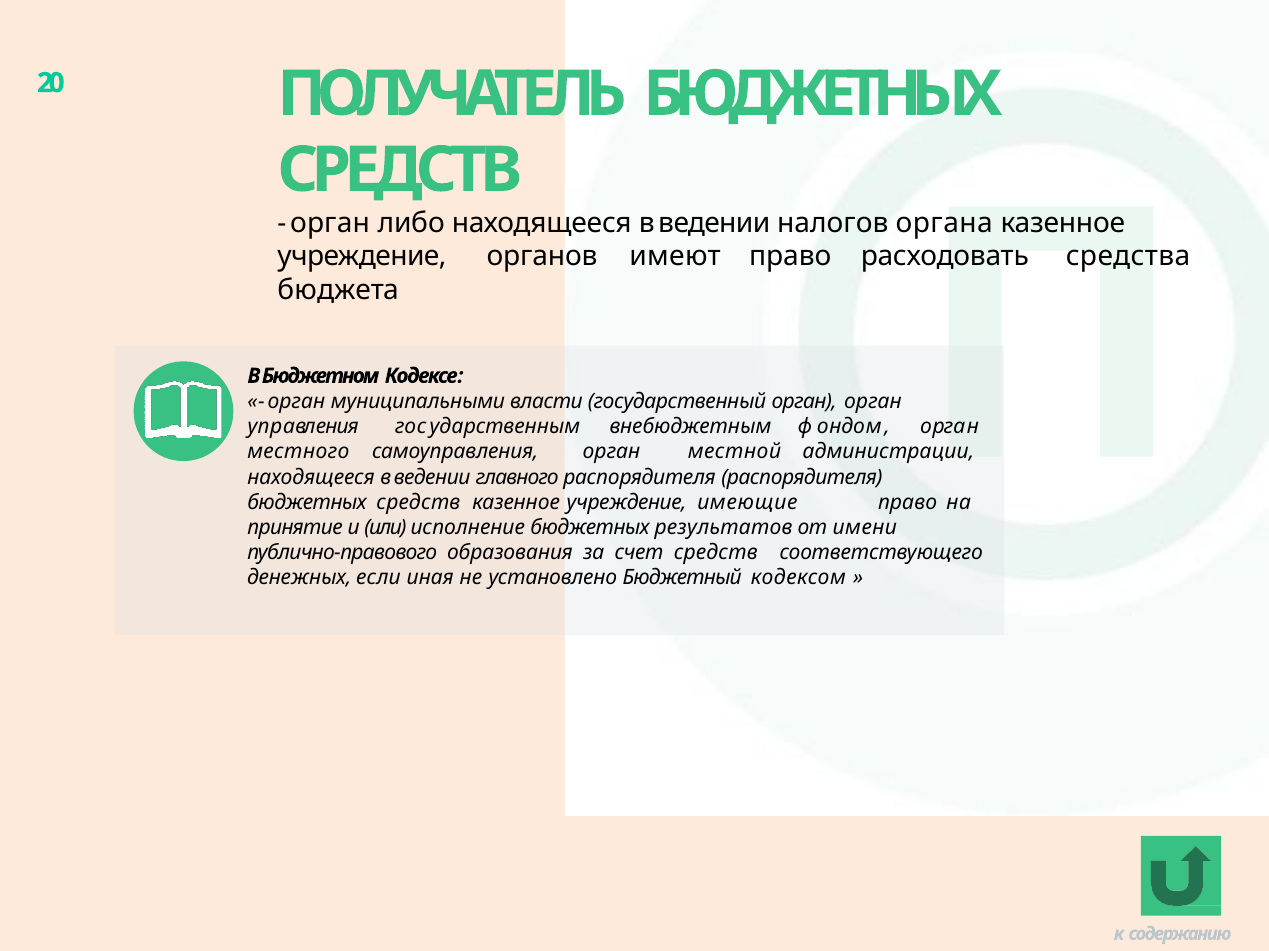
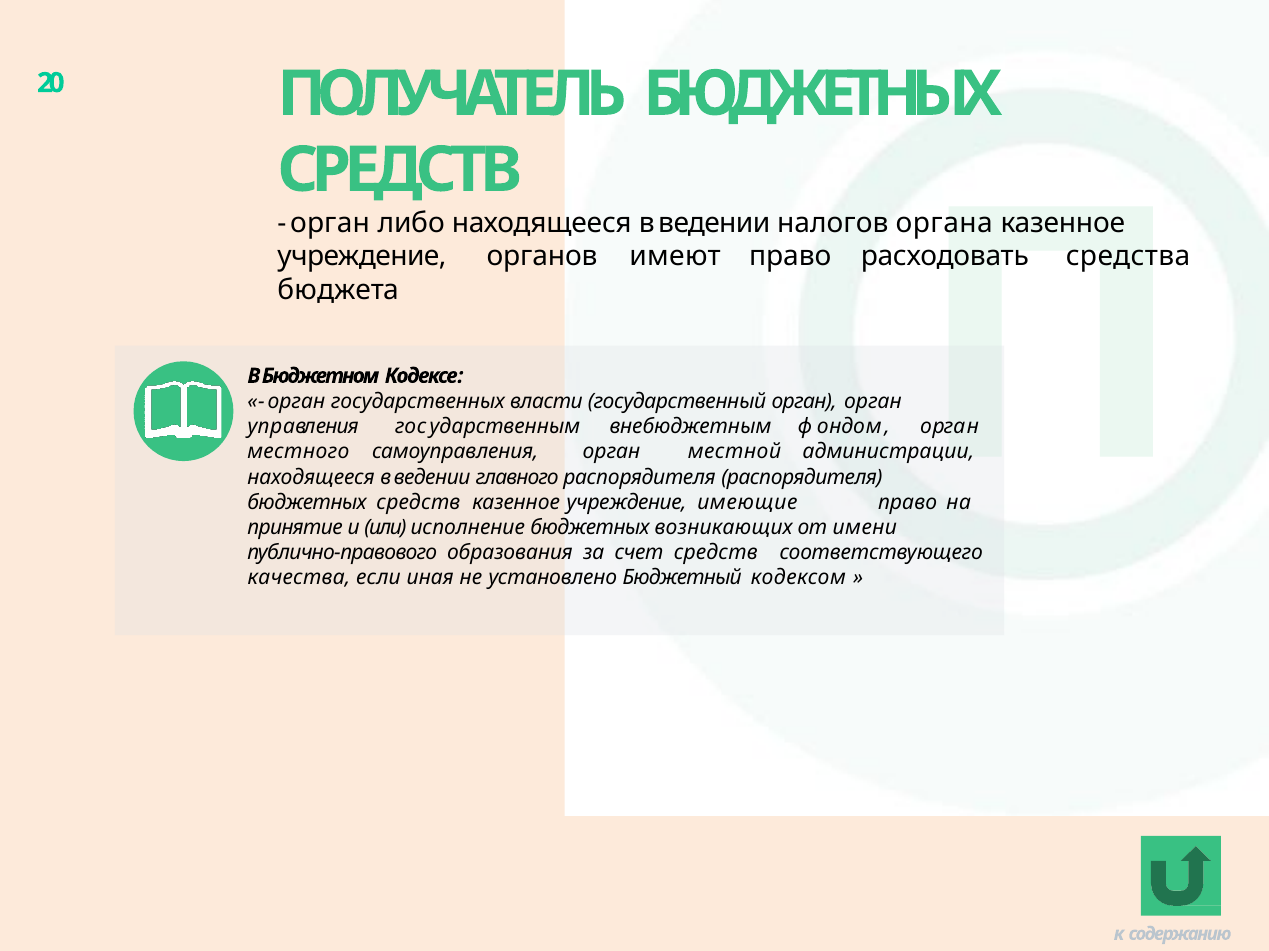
муниципальными: муниципальными -> государственных
результатов: результатов -> возникающих
денежных: денежных -> качества
